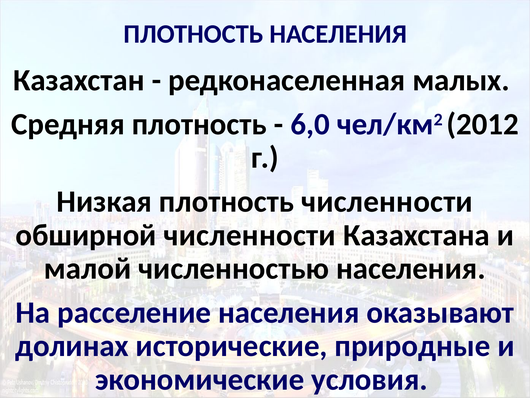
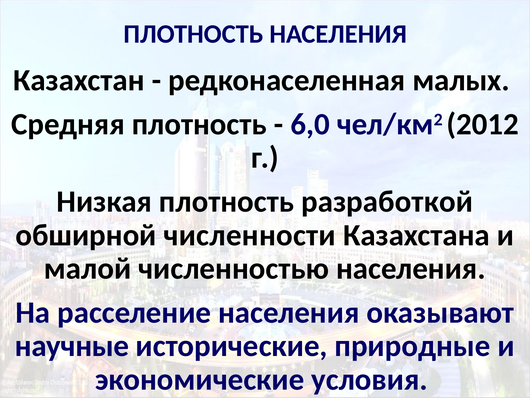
плотность численности: численности -> разработкой
долинах: долинах -> научные
